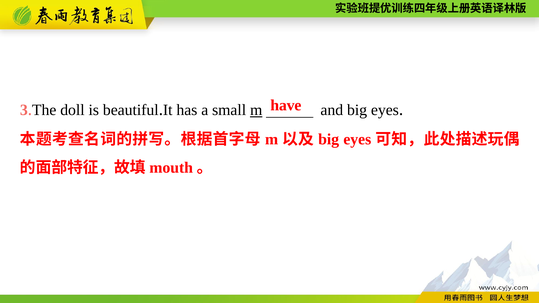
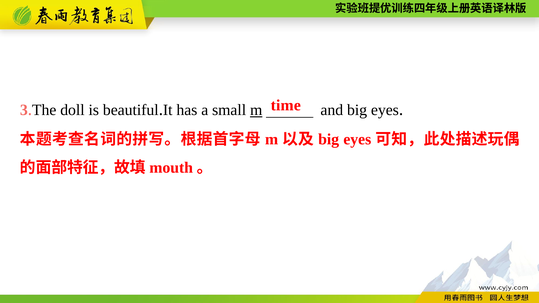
have: have -> time
